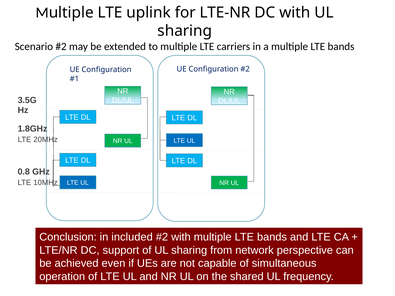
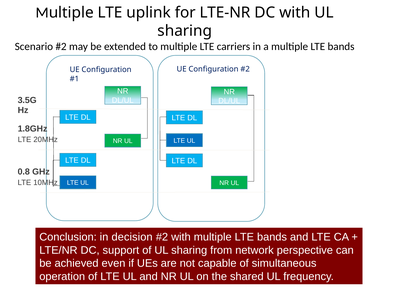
included: included -> decision
